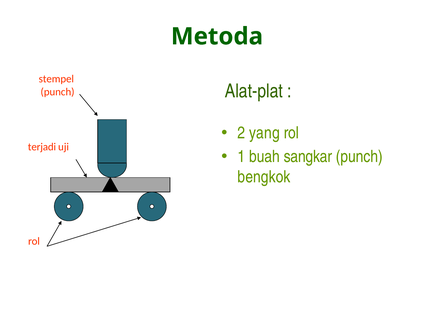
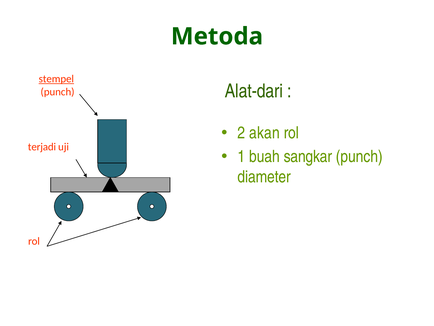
stempel underline: none -> present
Alat-plat: Alat-plat -> Alat-dari
yang: yang -> akan
bengkok: bengkok -> diameter
